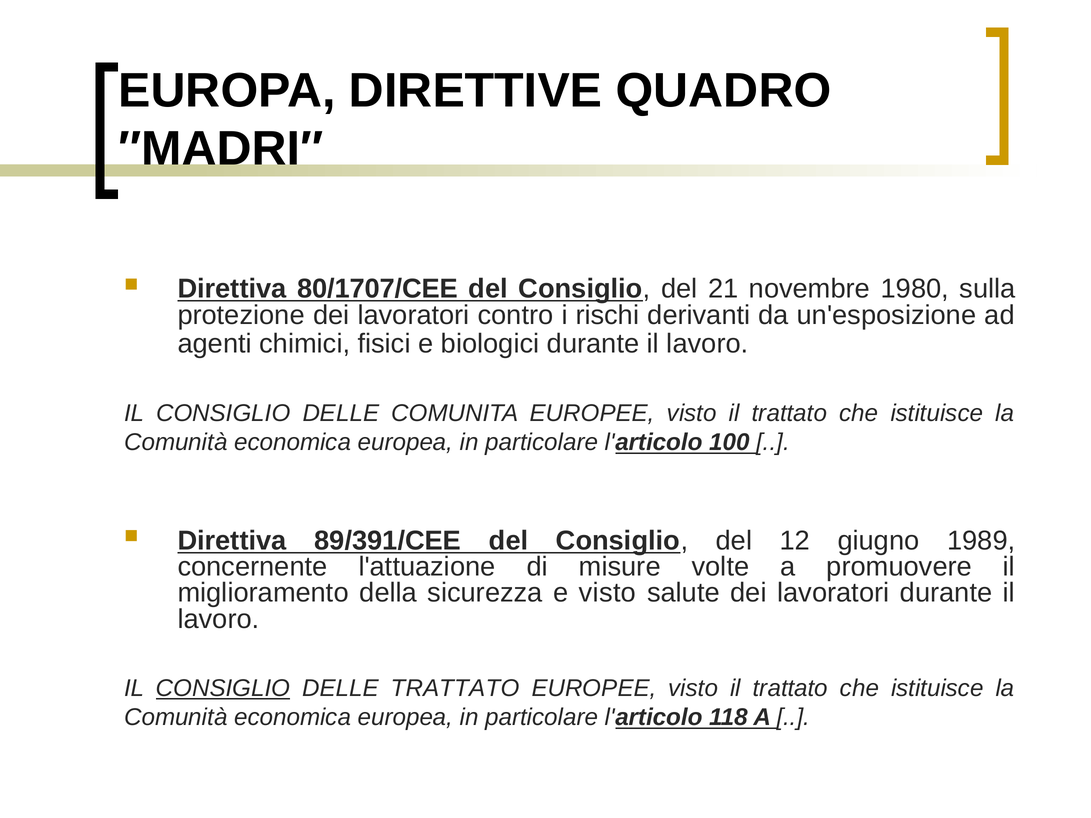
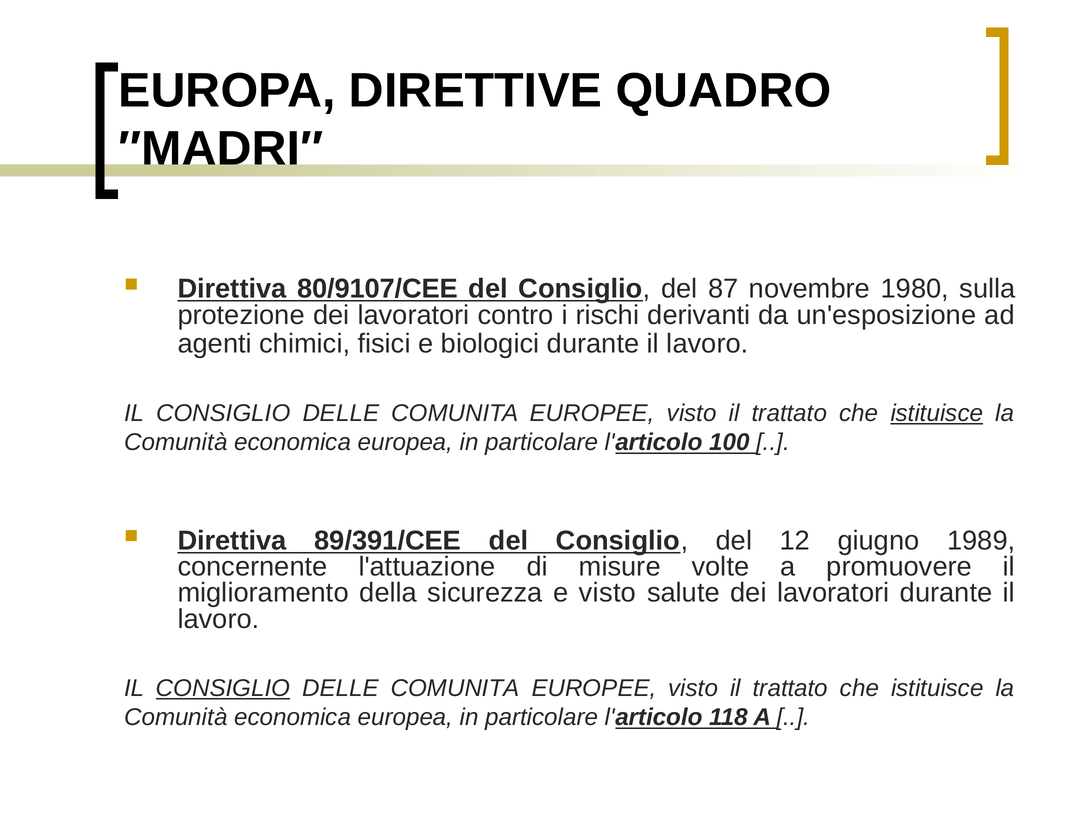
80/1707/CEE: 80/1707/CEE -> 80/9107/CEE
21: 21 -> 87
istituisce at (937, 414) underline: none -> present
TRATTATO at (455, 689): TRATTATO -> COMUNITA
